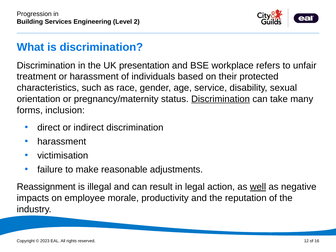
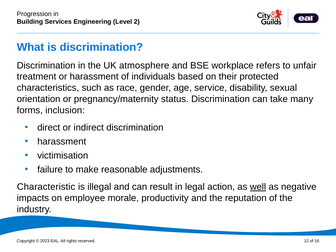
presentation: presentation -> atmosphere
Discrimination at (221, 99) underline: present -> none
Reassignment: Reassignment -> Characteristic
